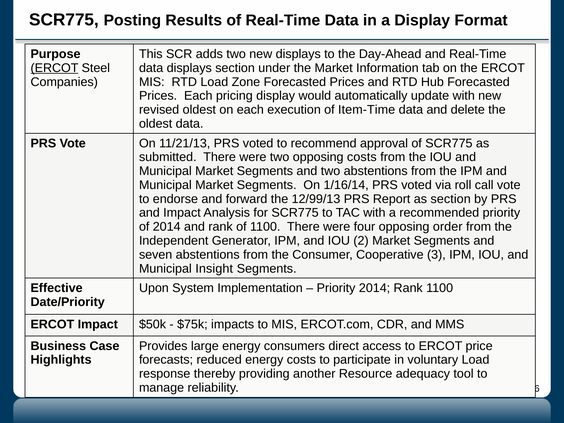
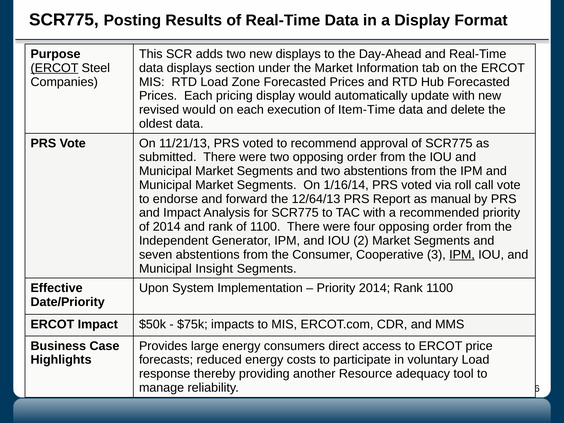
revised oldest: oldest -> would
two opposing costs: costs -> order
12/99/13: 12/99/13 -> 12/64/13
as section: section -> manual
IPM at (462, 255) underline: none -> present
